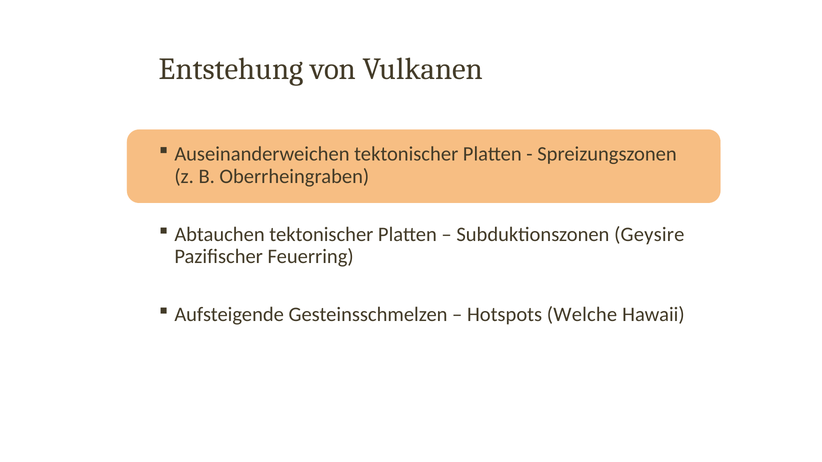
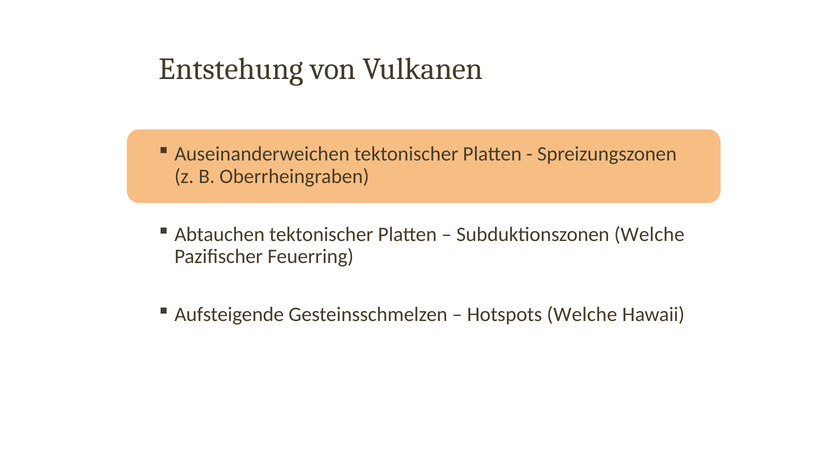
Subduktionszonen Geysire: Geysire -> Welche
